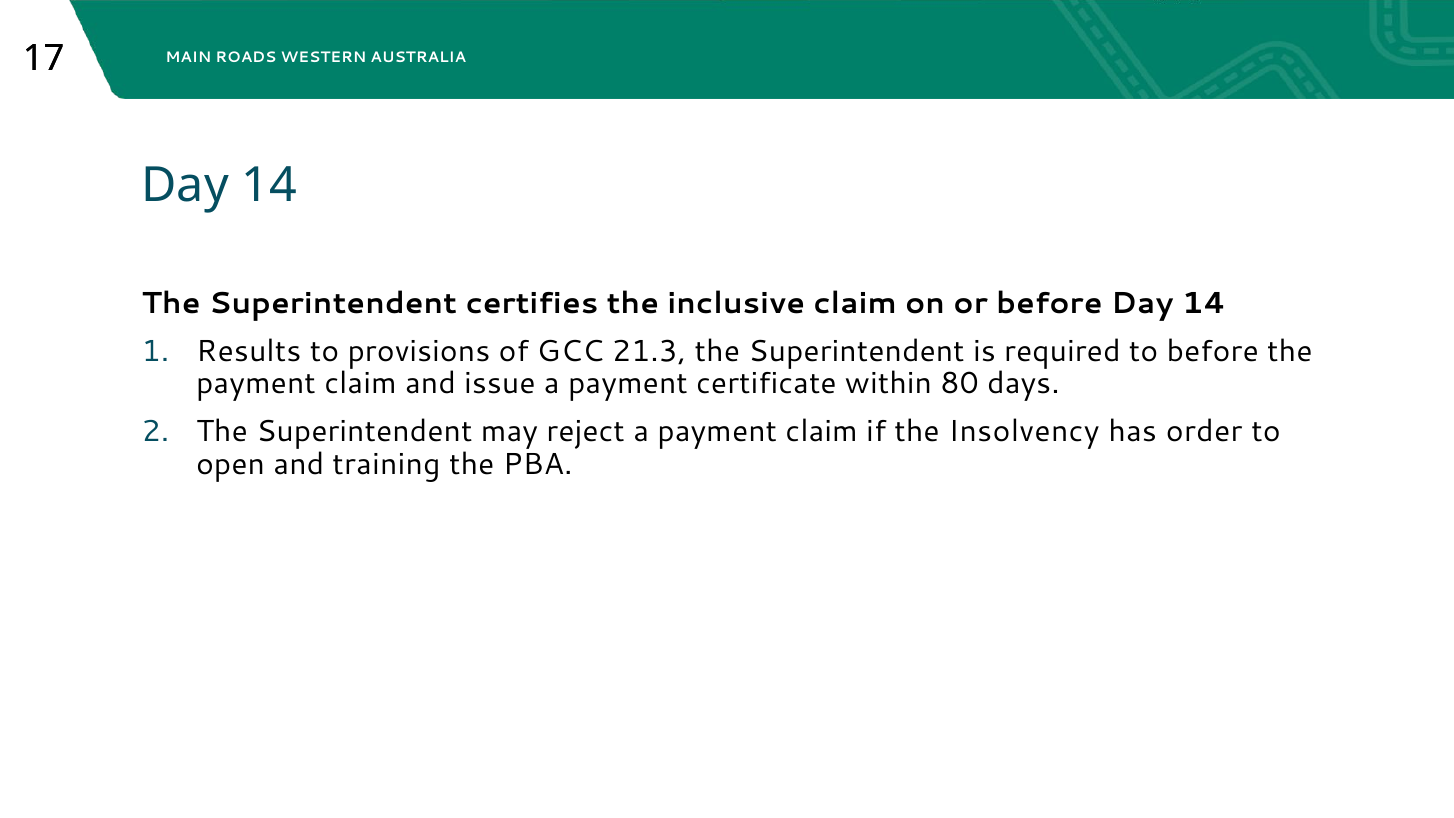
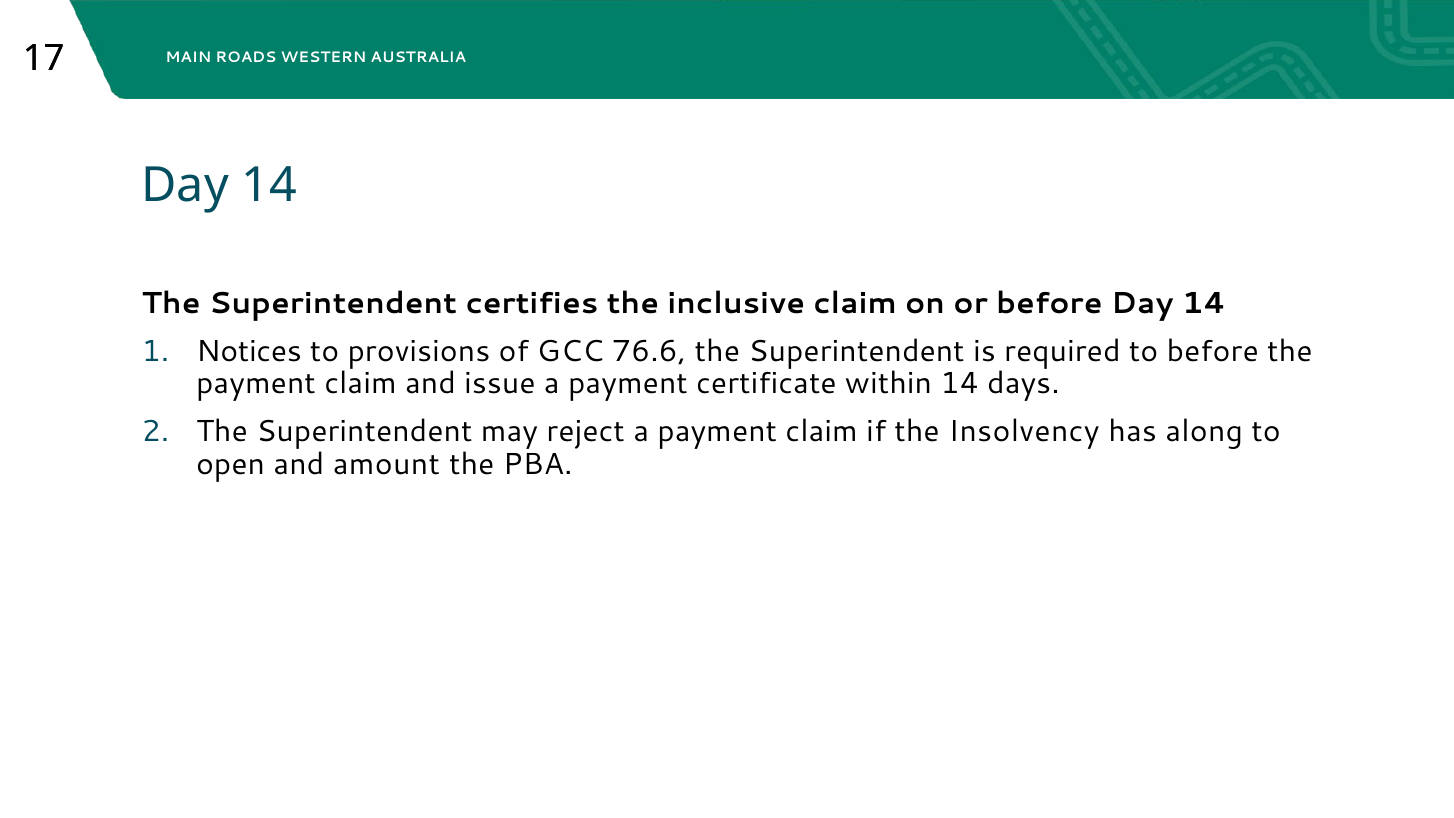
Results: Results -> Notices
21.3: 21.3 -> 76.6
within 80: 80 -> 14
order: order -> along
training: training -> amount
